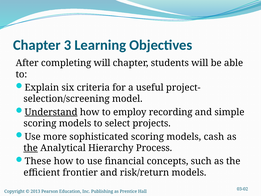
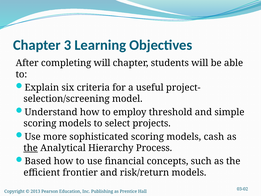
Understand underline: present -> none
recording: recording -> threshold
These: These -> Based
